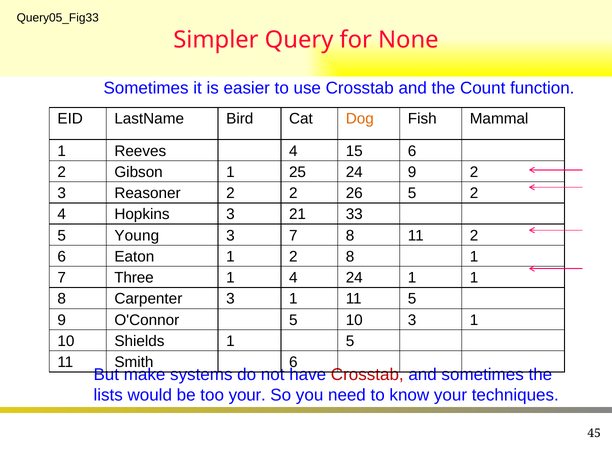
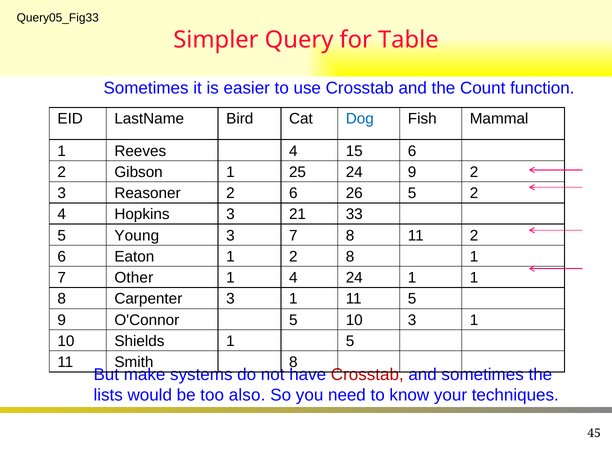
None: None -> Table
Dog colour: orange -> blue
Reasoner 2 2: 2 -> 6
Three: Three -> Other
Smith 6: 6 -> 8
too your: your -> also
